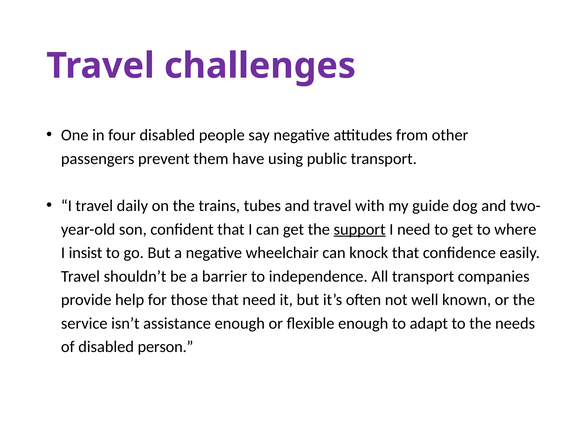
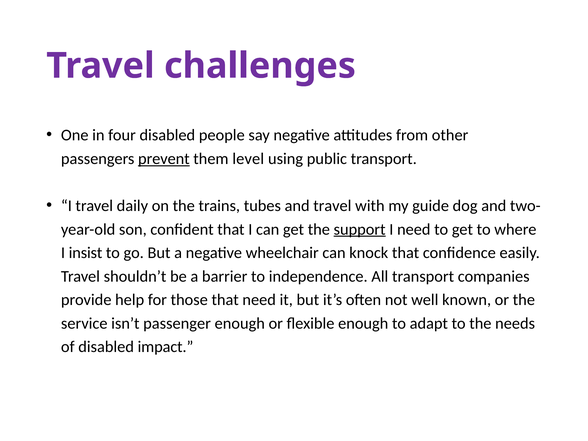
prevent underline: none -> present
have: have -> level
assistance: assistance -> passenger
person: person -> impact
